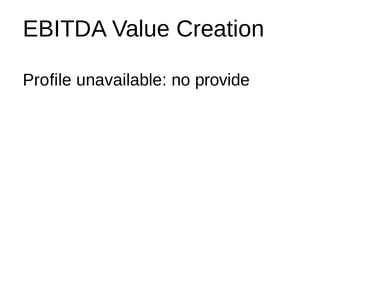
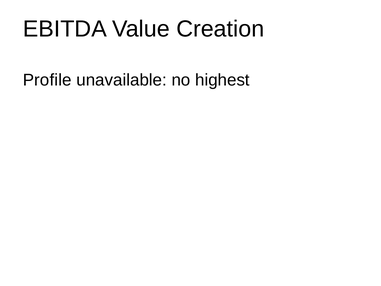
provide: provide -> highest
